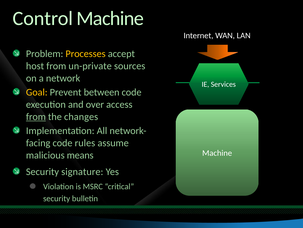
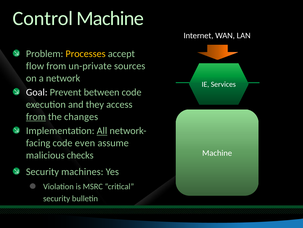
host: host -> flow
Goal colour: yellow -> white
over: over -> they
All underline: none -> present
rules: rules -> even
means: means -> checks
signature: signature -> machines
